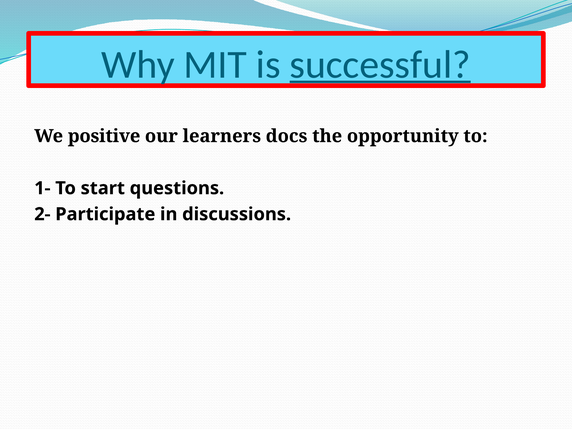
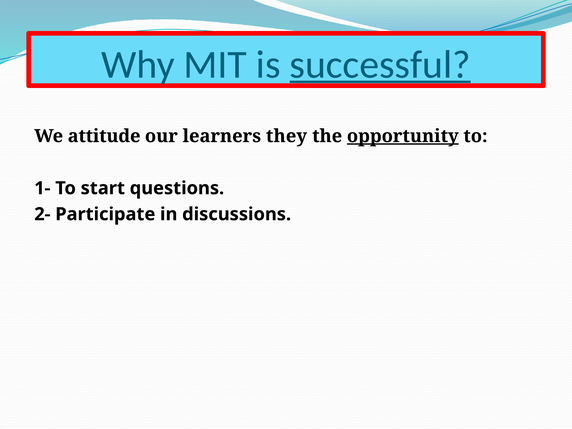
positive: positive -> attitude
docs: docs -> they
opportunity underline: none -> present
